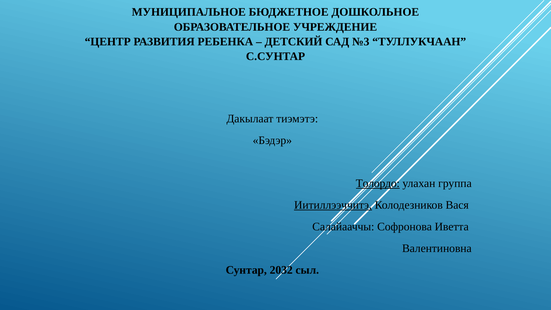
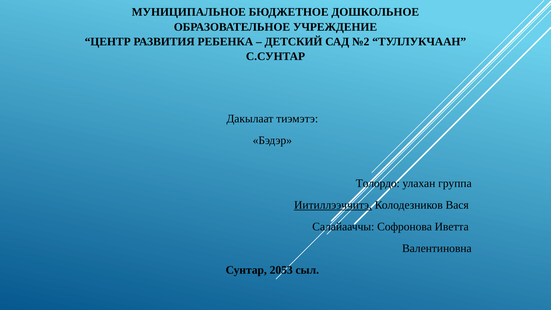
№3: №3 -> №2
Толордо underline: present -> none
2032: 2032 -> 2053
